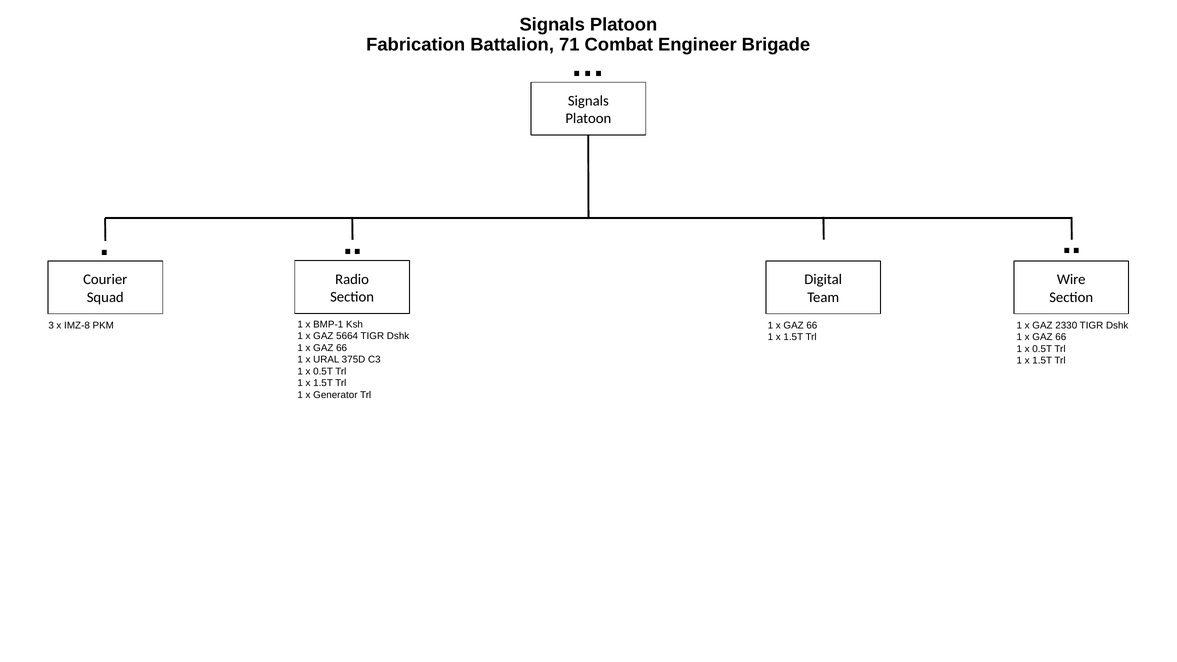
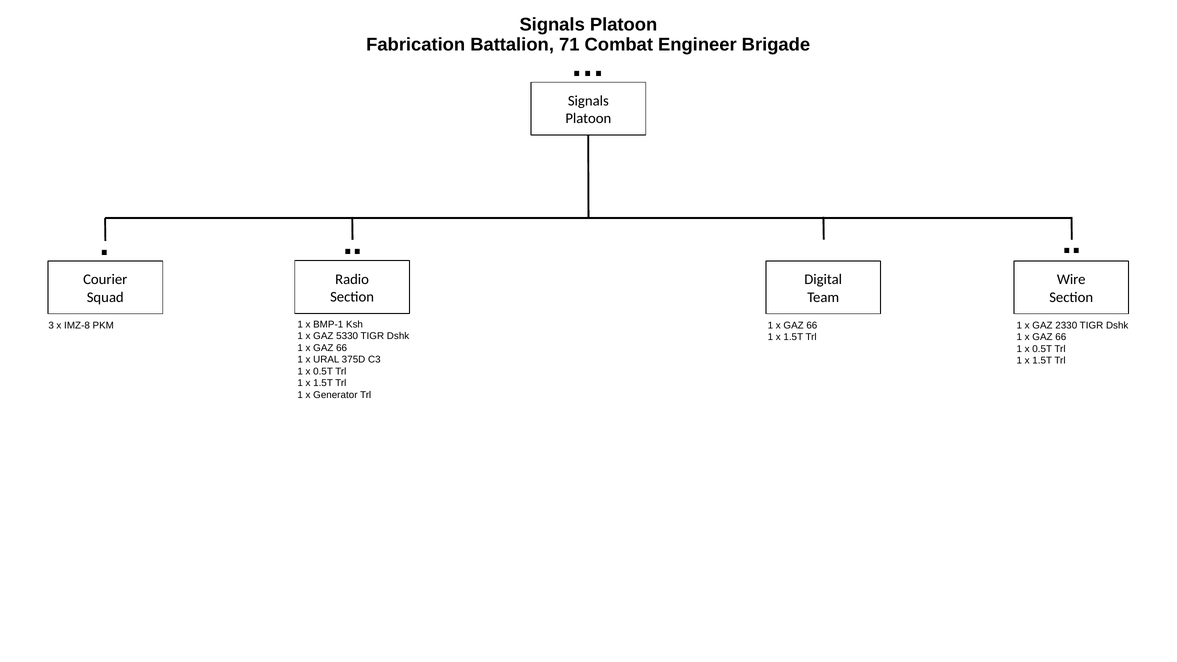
5664: 5664 -> 5330
